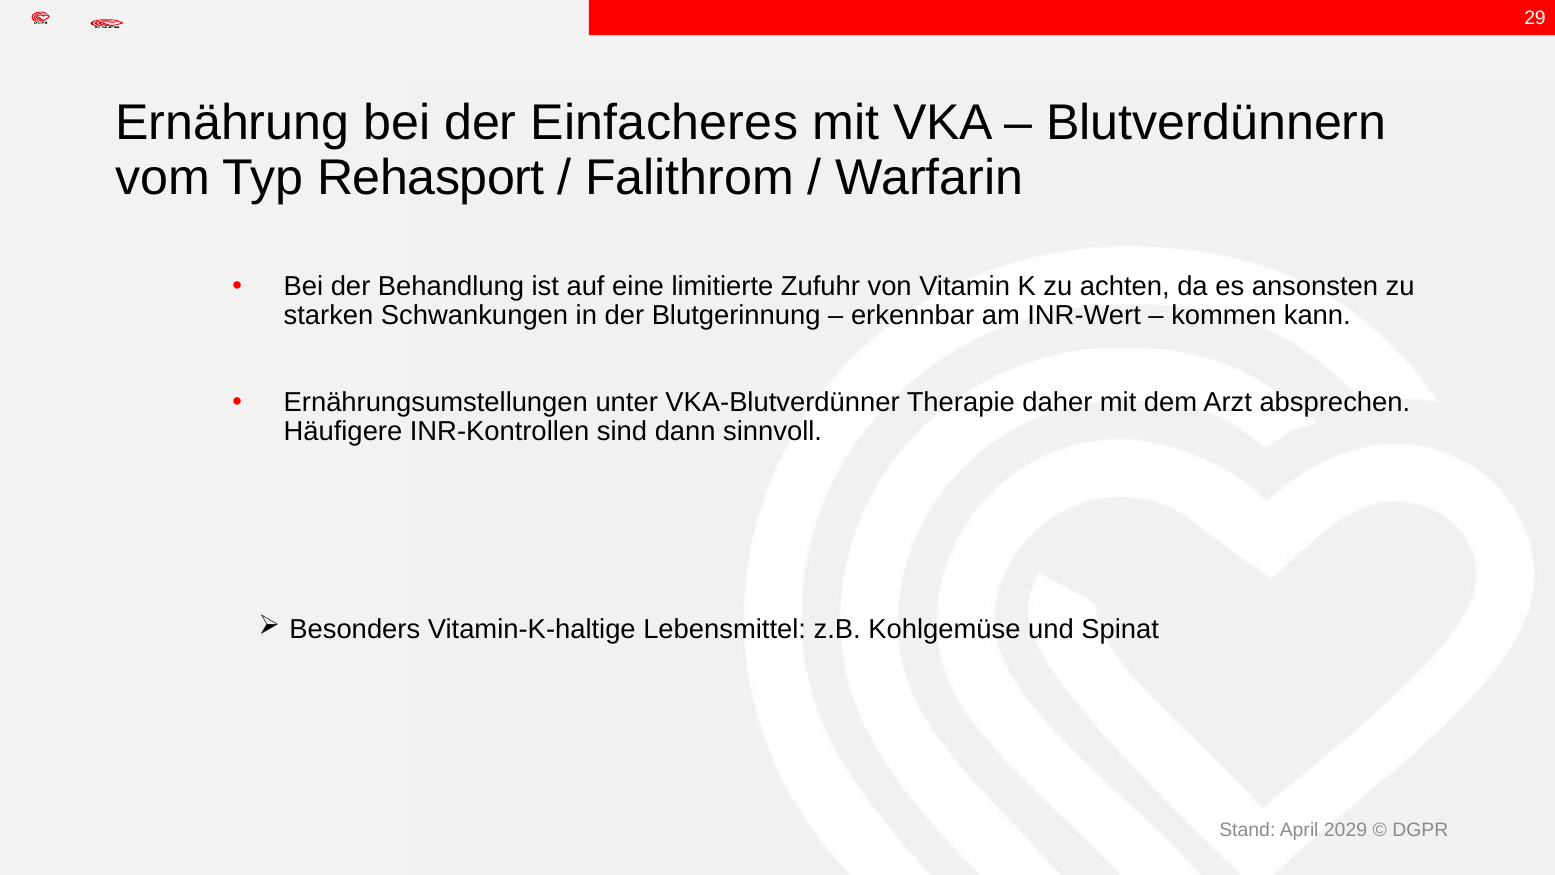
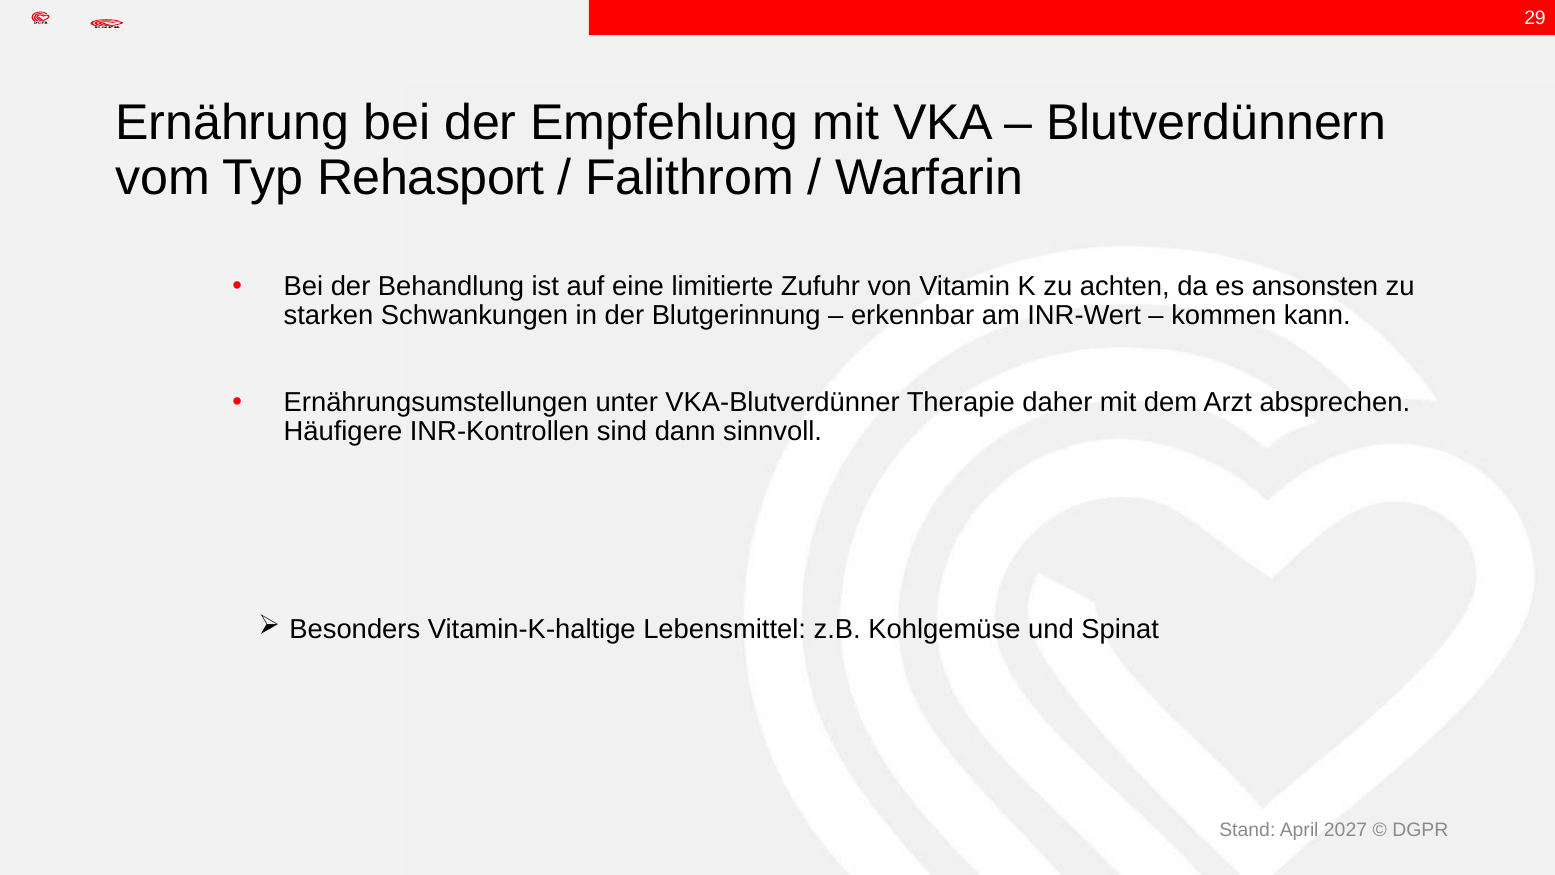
Einfacheres: Einfacheres -> Empfehlung
2029: 2029 -> 2027
